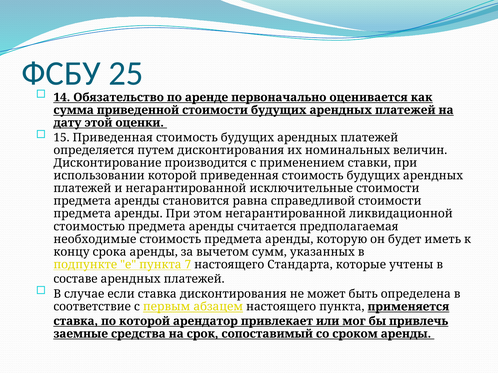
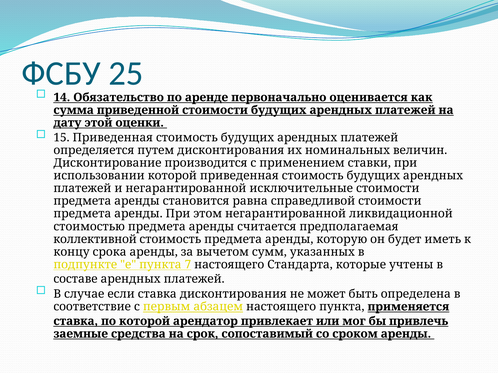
необходимые: необходимые -> коллективной
